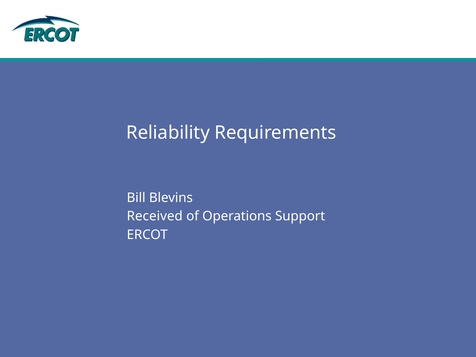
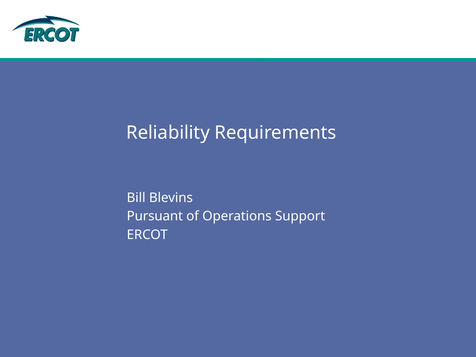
Received: Received -> Pursuant
